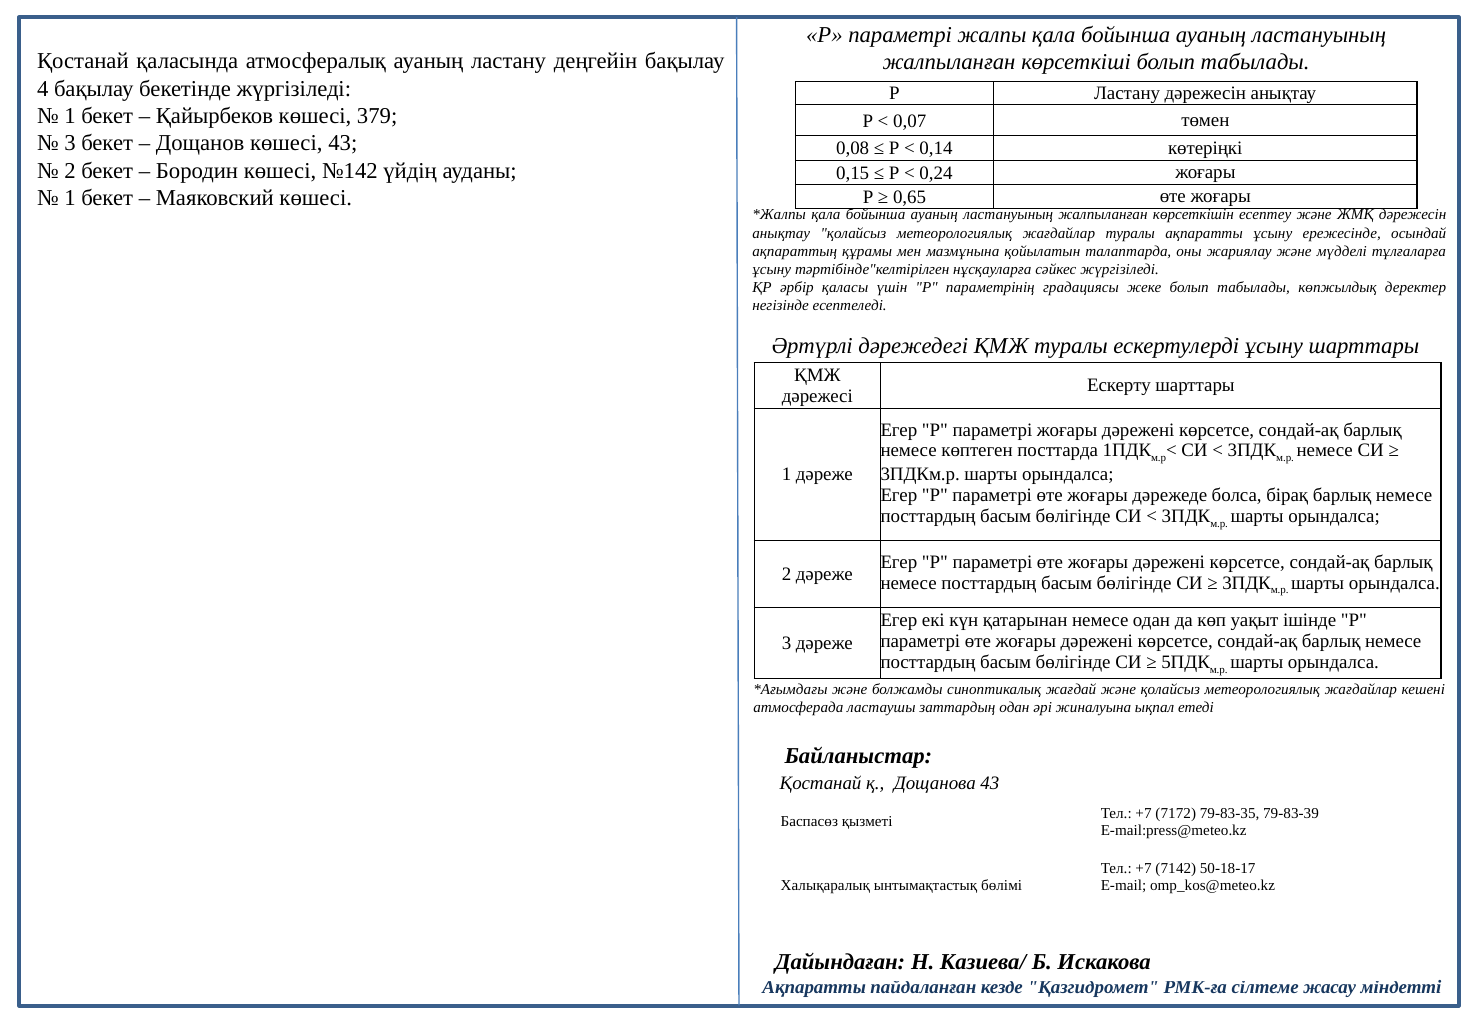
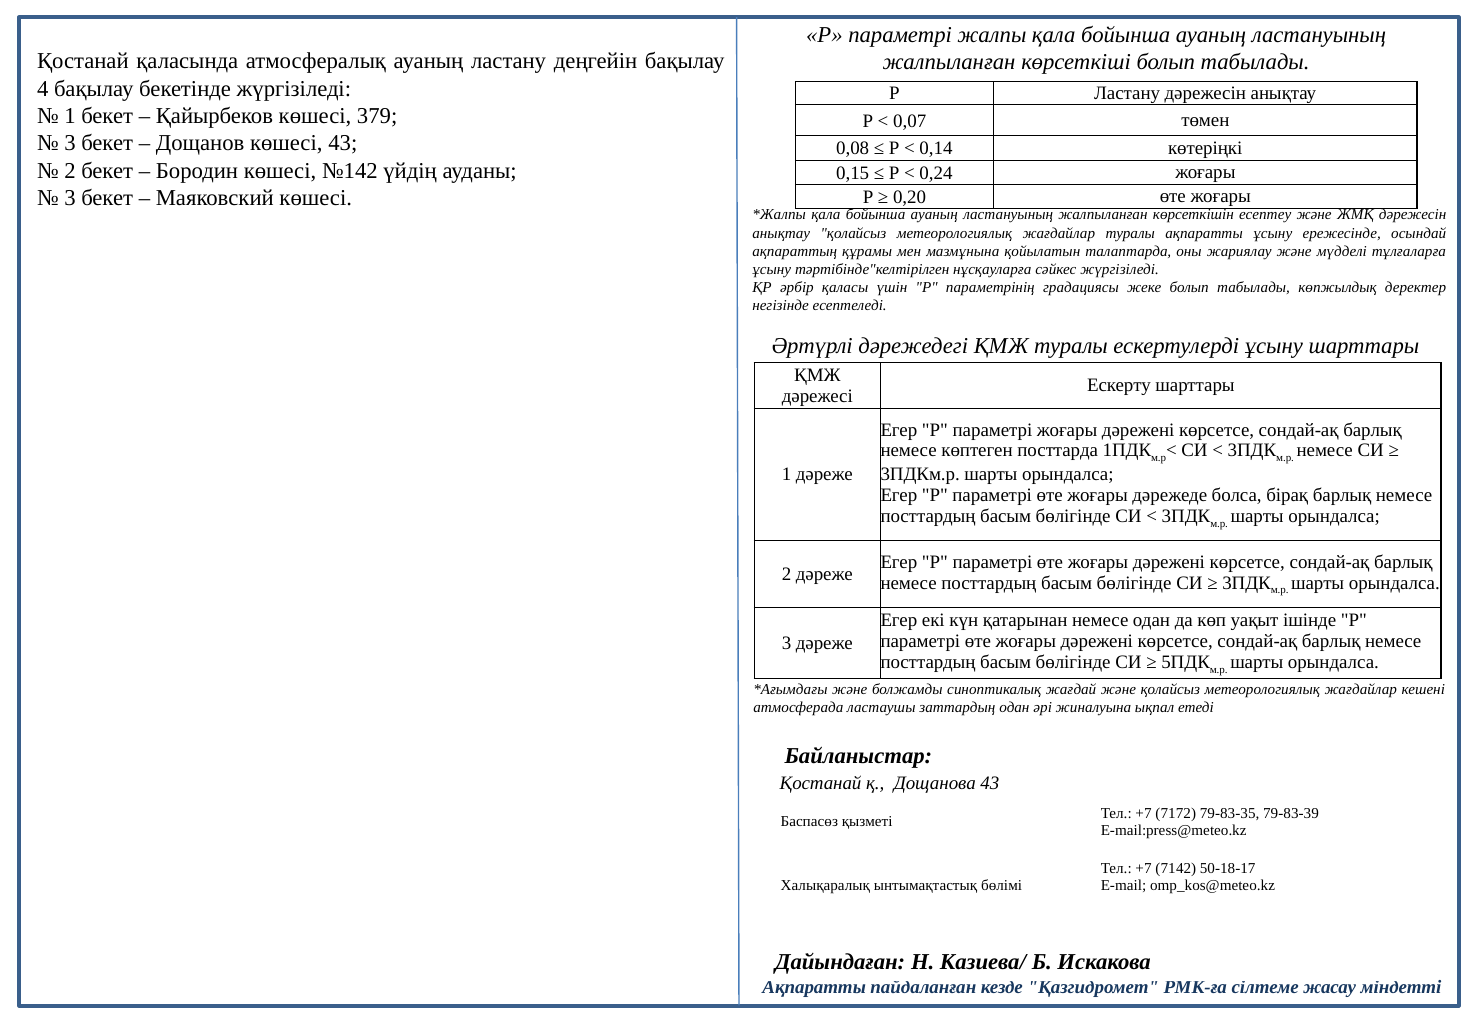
1 at (70, 198): 1 -> 3
0,65: 0,65 -> 0,20
